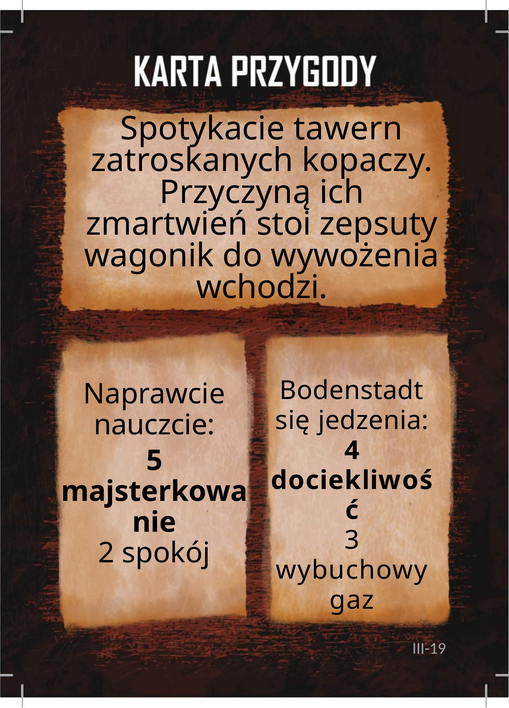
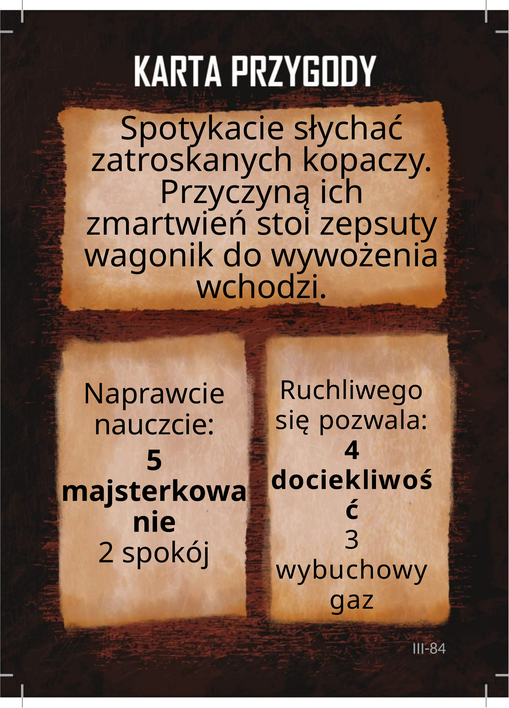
tawern: tawern -> słychać
Bodenstadt: Bodenstadt -> Ruchliwego
jedzenia: jedzenia -> pozwala
III-19: III-19 -> III-84
